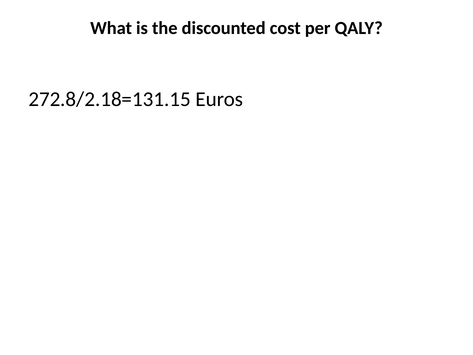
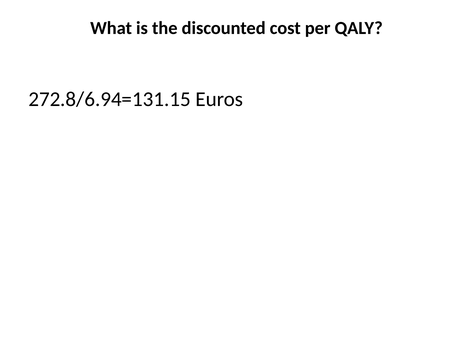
272.8/2.18=131.15: 272.8/2.18=131.15 -> 272.8/6.94=131.15
